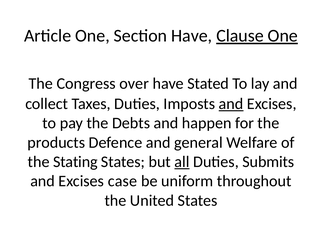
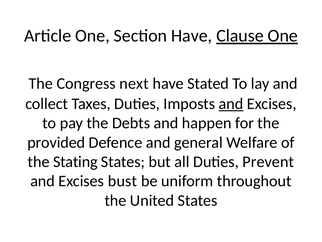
over: over -> next
products: products -> provided
all underline: present -> none
Submits: Submits -> Prevent
case: case -> bust
